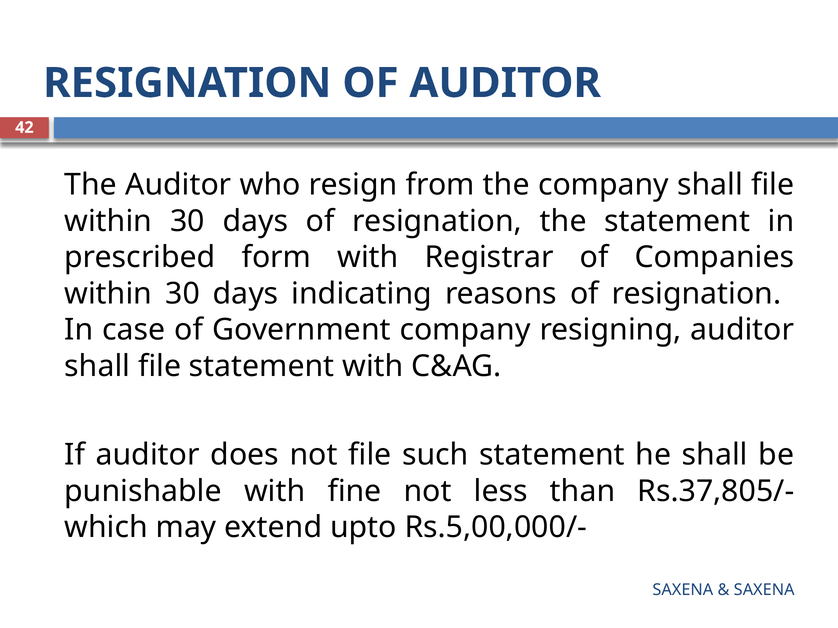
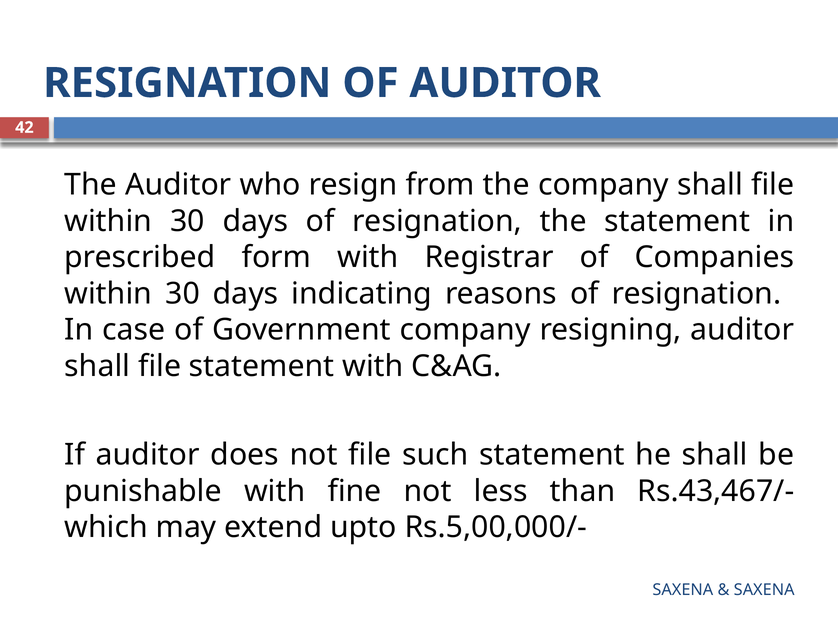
Rs.37,805/-: Rs.37,805/- -> Rs.43,467/-
